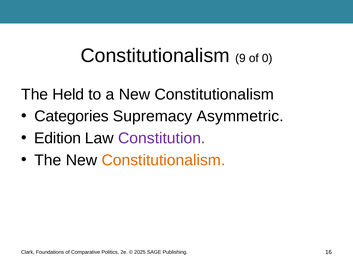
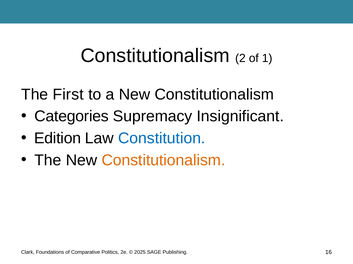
9: 9 -> 2
0: 0 -> 1
Held: Held -> First
Asymmetric: Asymmetric -> Insignificant
Constitution colour: purple -> blue
